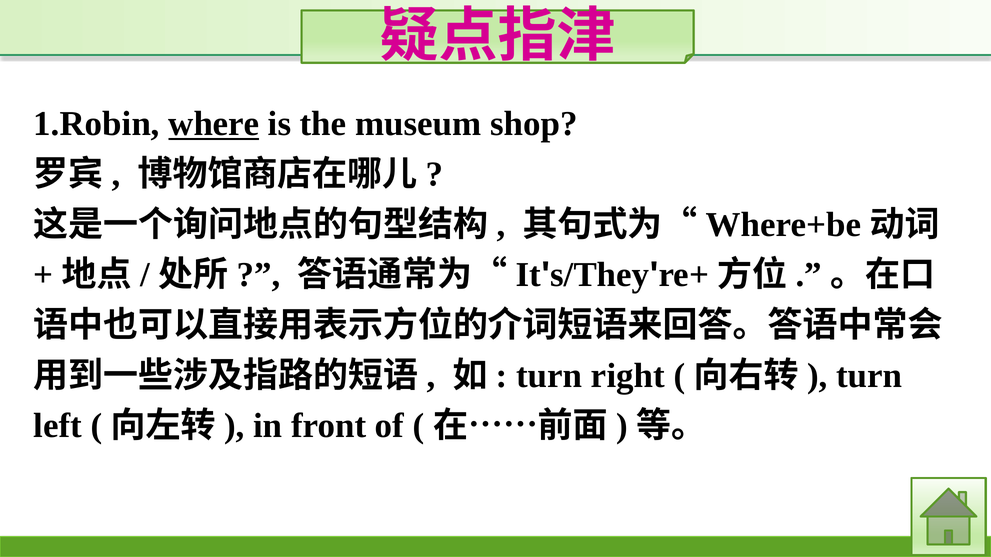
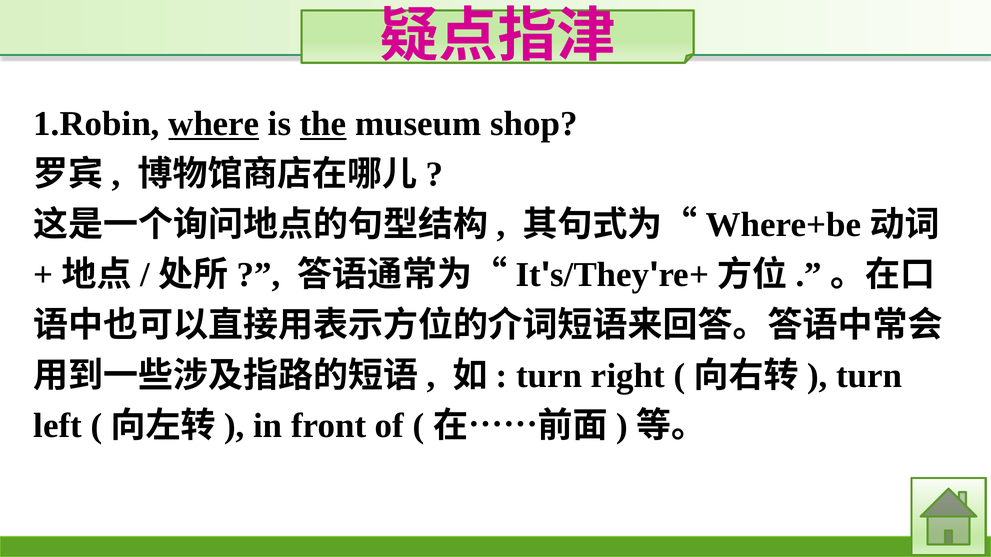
the underline: none -> present
